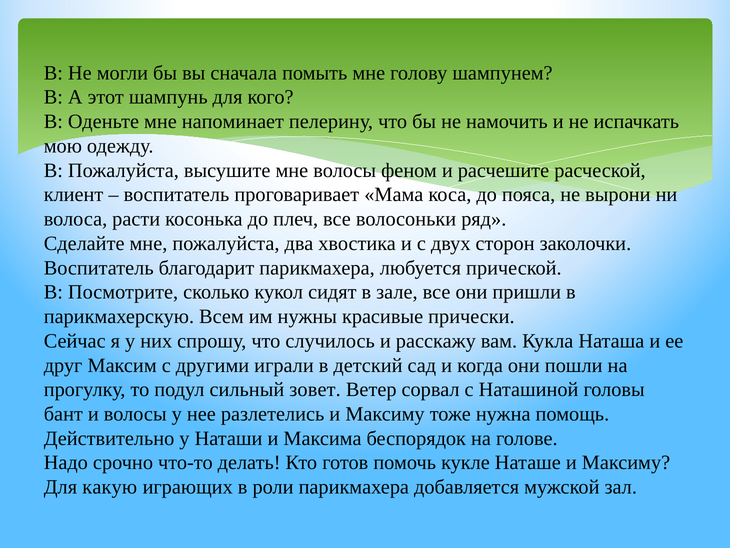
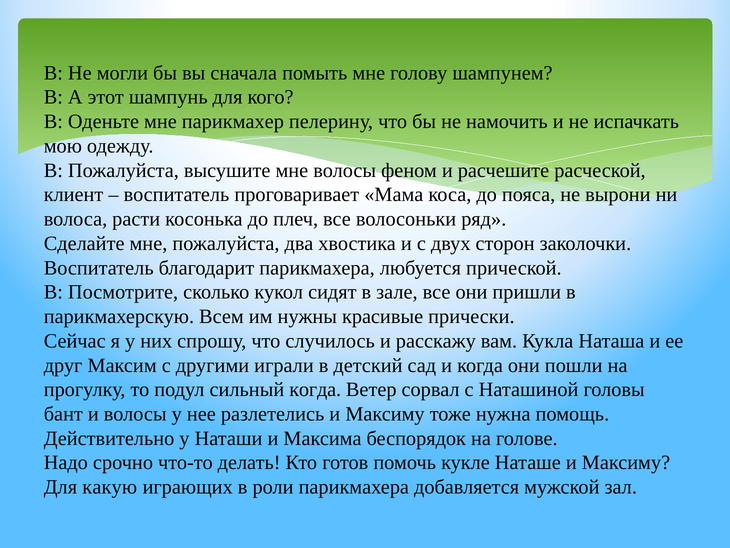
напоминает: напоминает -> парикмахер
сильный зовет: зовет -> когда
